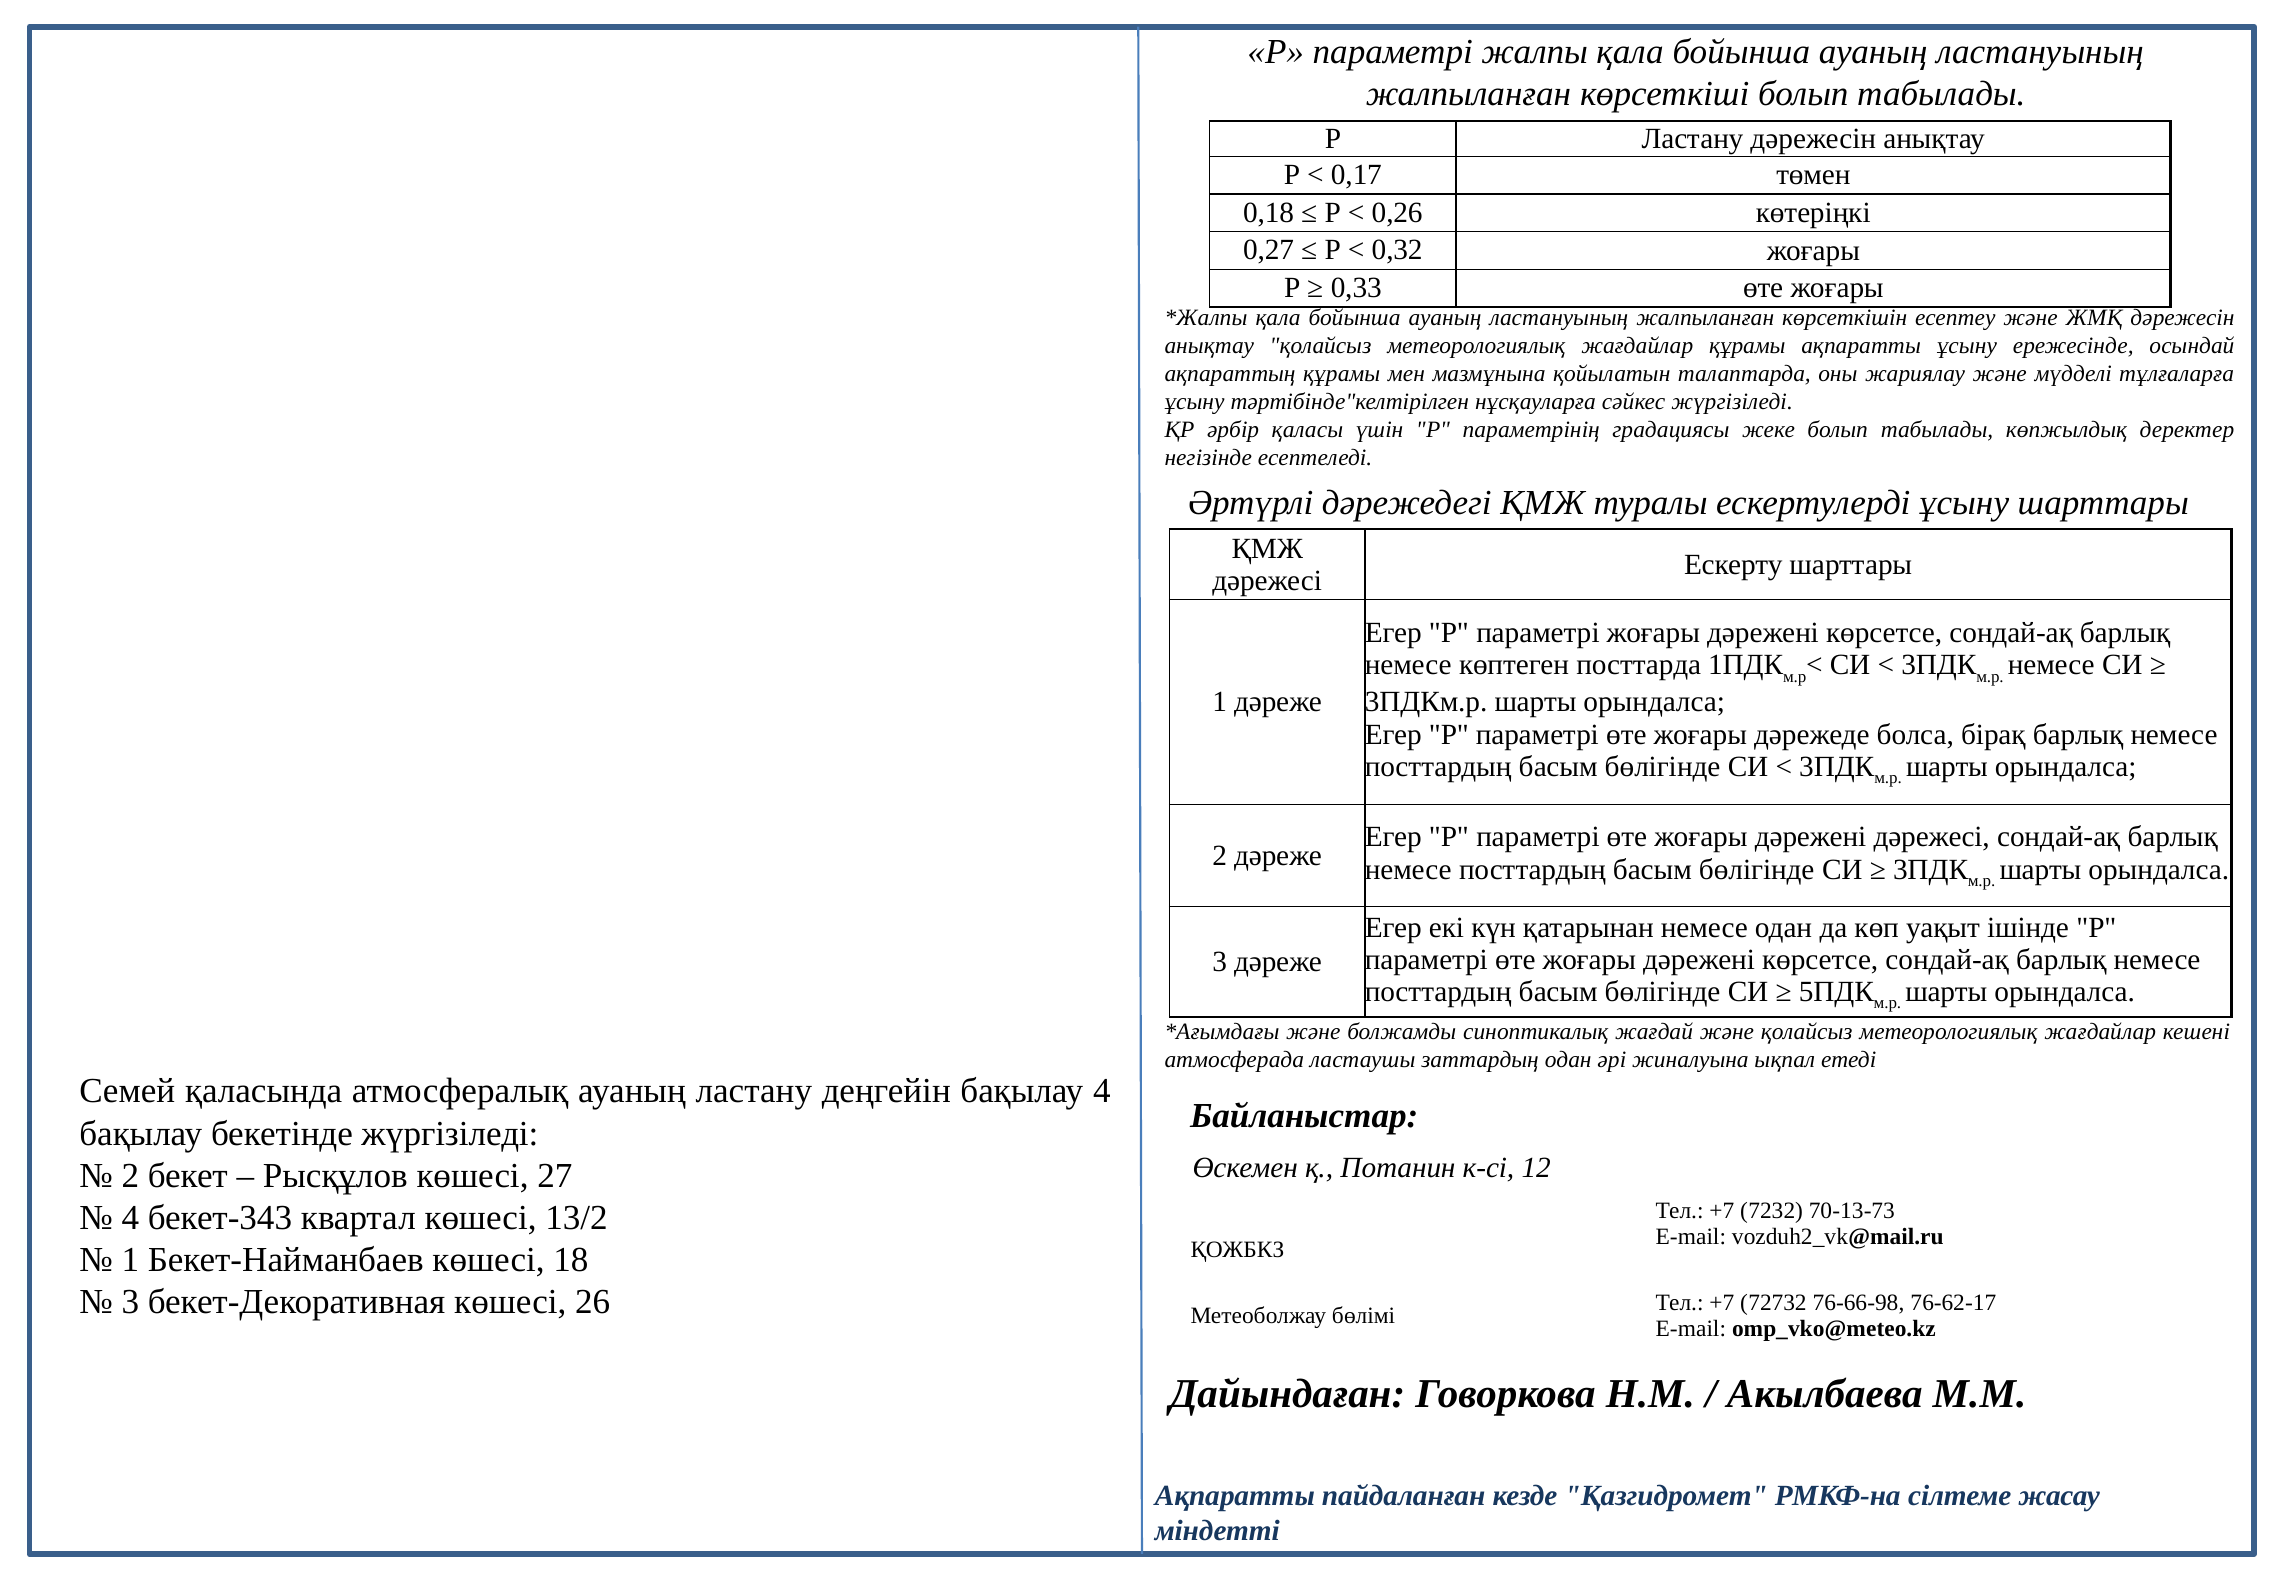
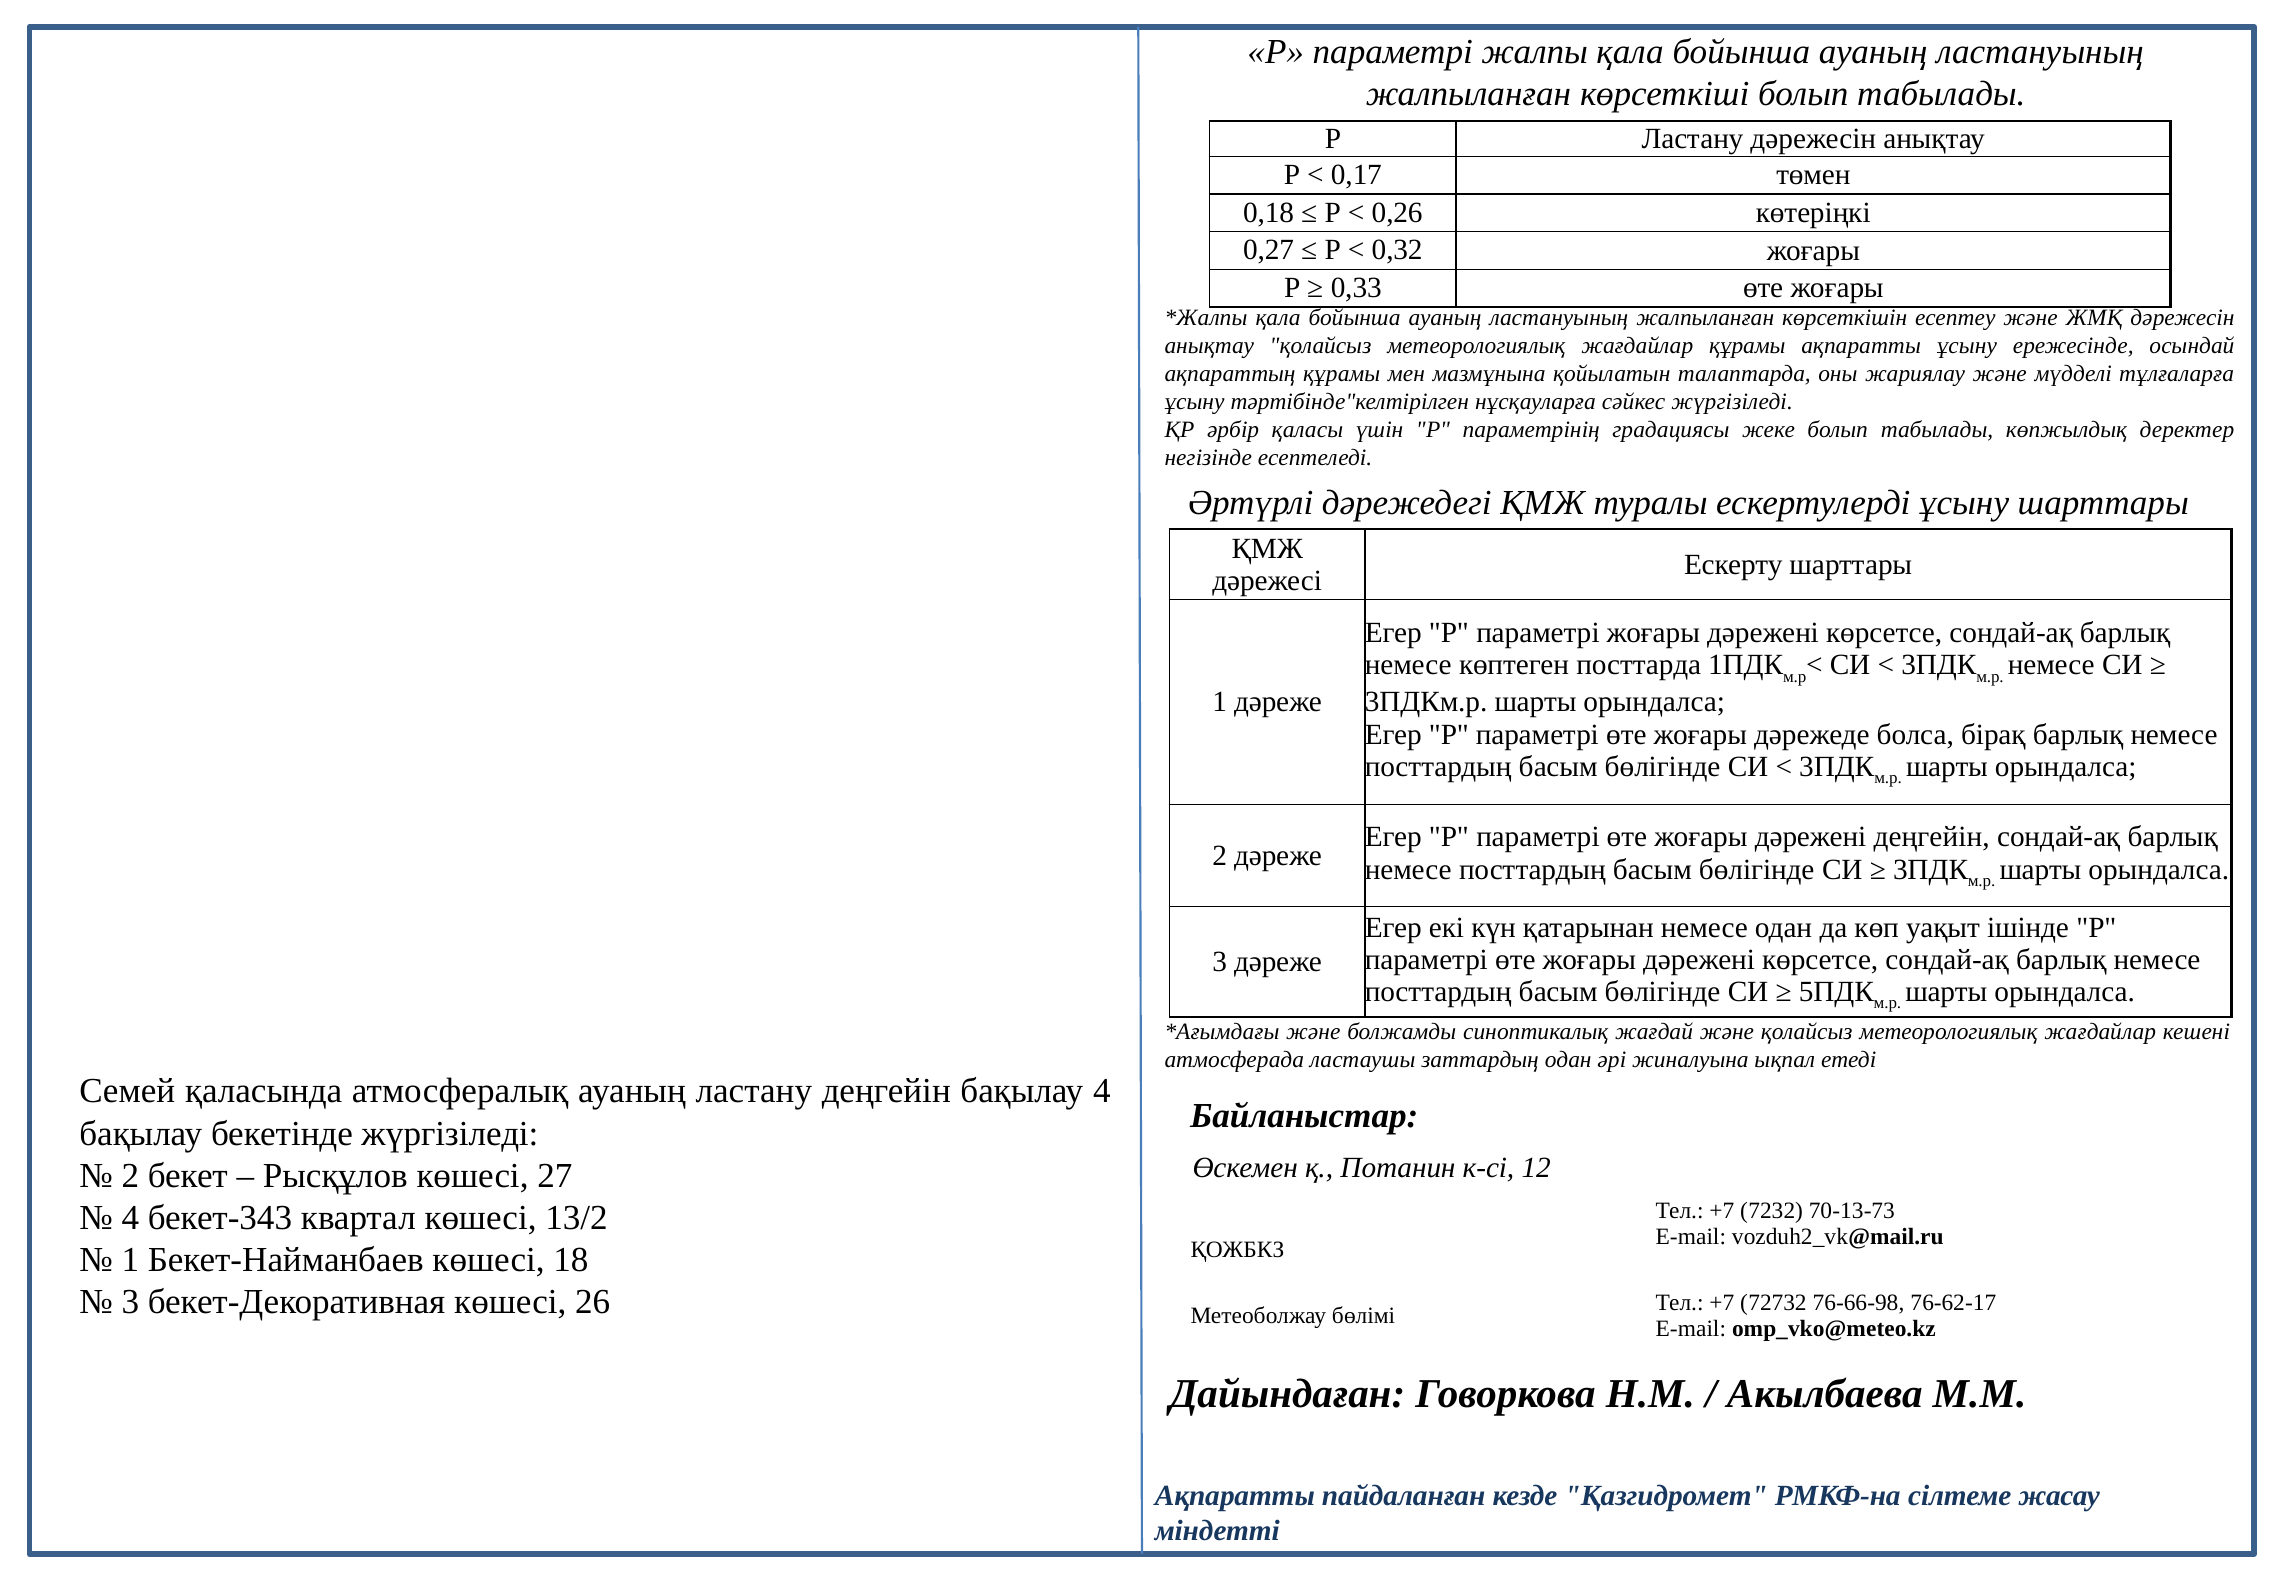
дәрежені дәрежесі: дәрежесі -> деңгейін
